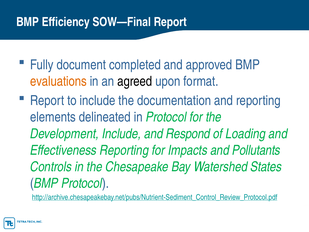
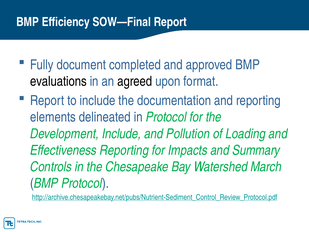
evaluations colour: orange -> black
Respond: Respond -> Pollution
Pollutants: Pollutants -> Summary
States: States -> March
